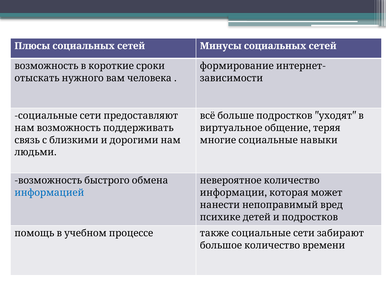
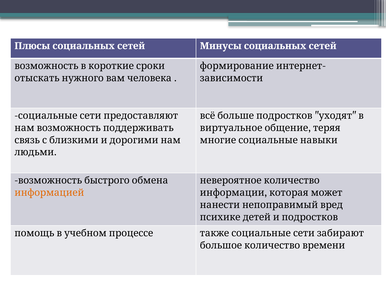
информацией colour: blue -> orange
